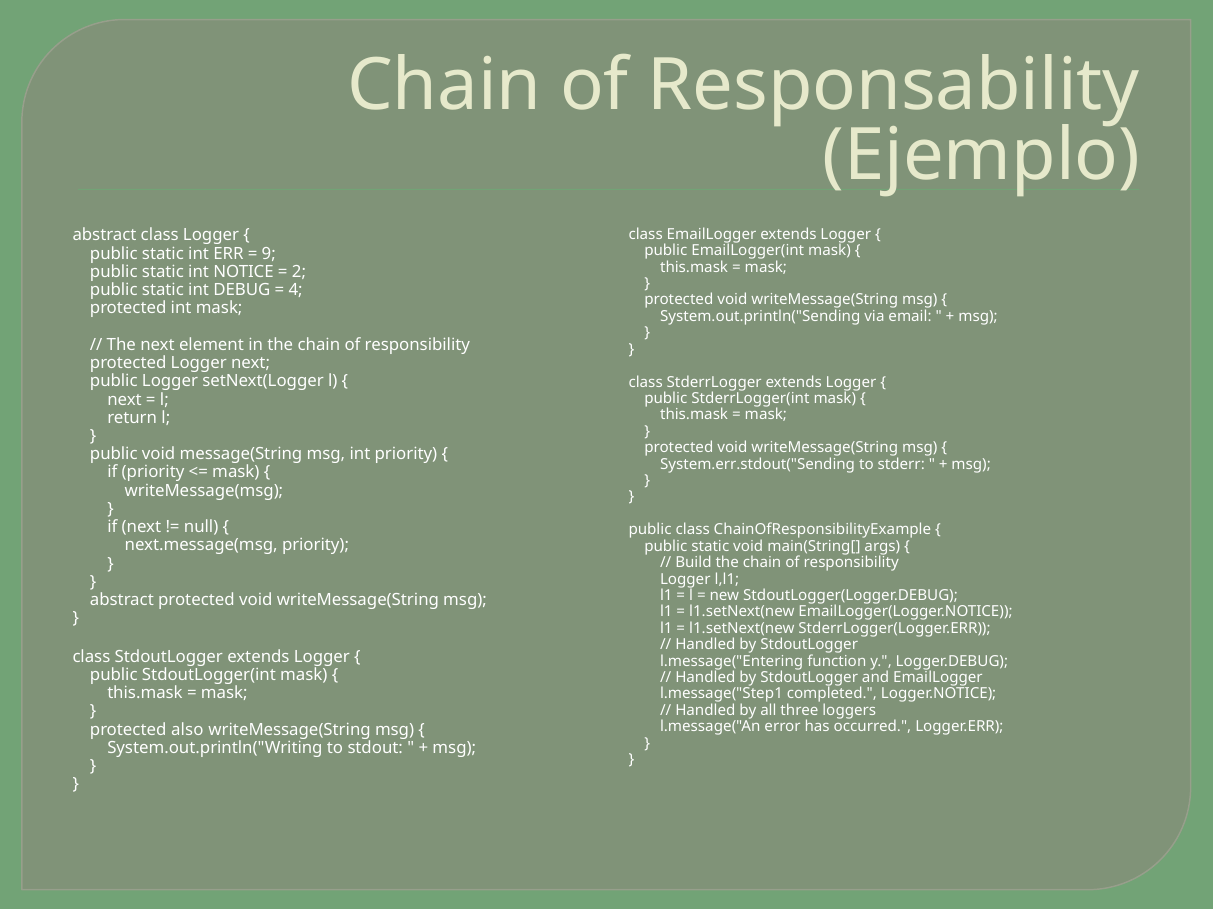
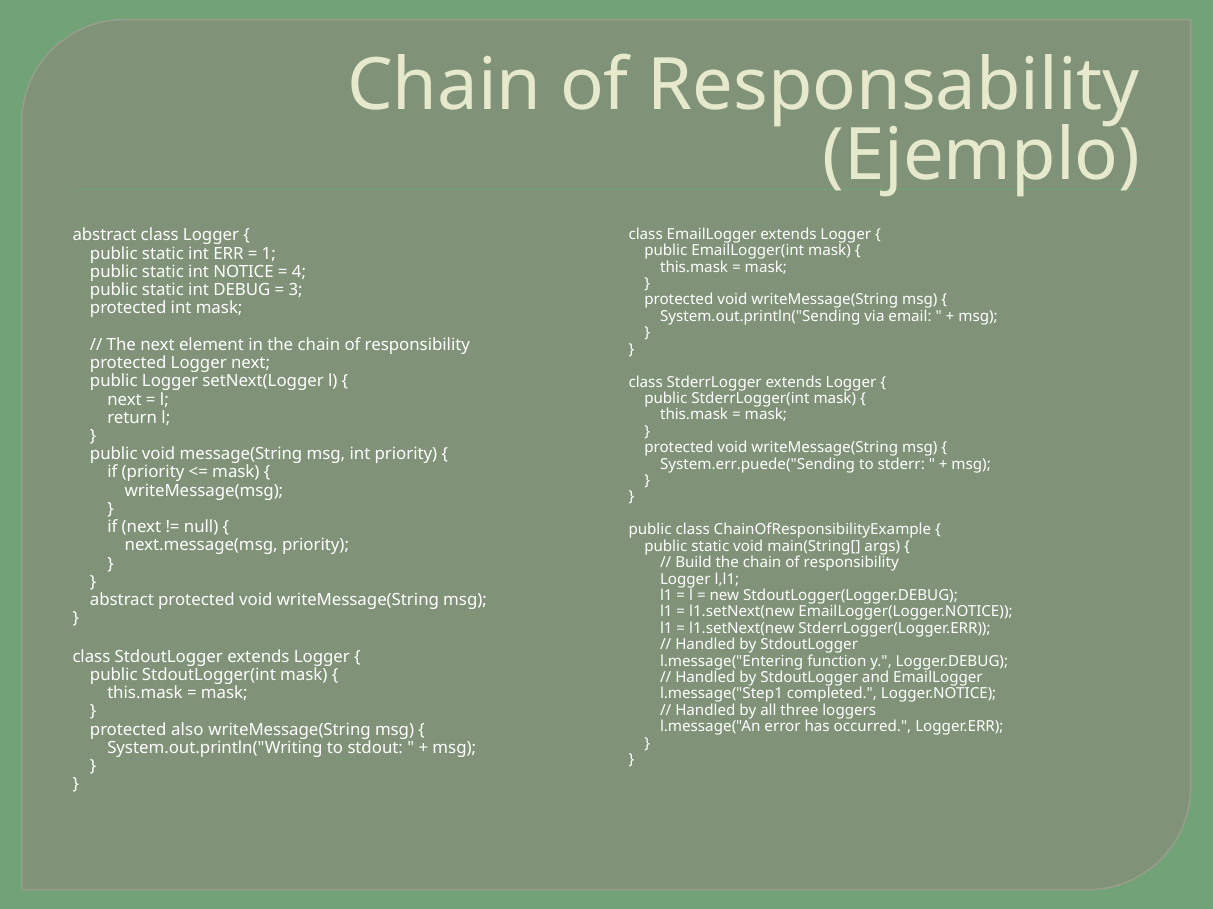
9: 9 -> 1
2: 2 -> 4
4: 4 -> 3
System.err.stdout("Sending: System.err.stdout("Sending -> System.err.puede("Sending
